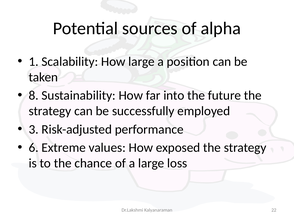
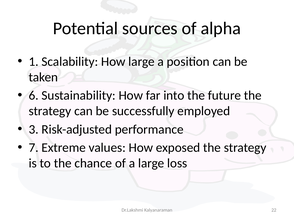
8: 8 -> 6
6: 6 -> 7
